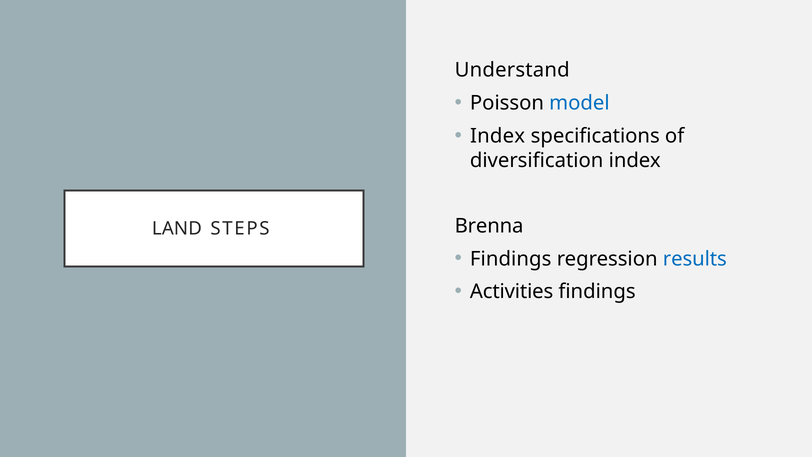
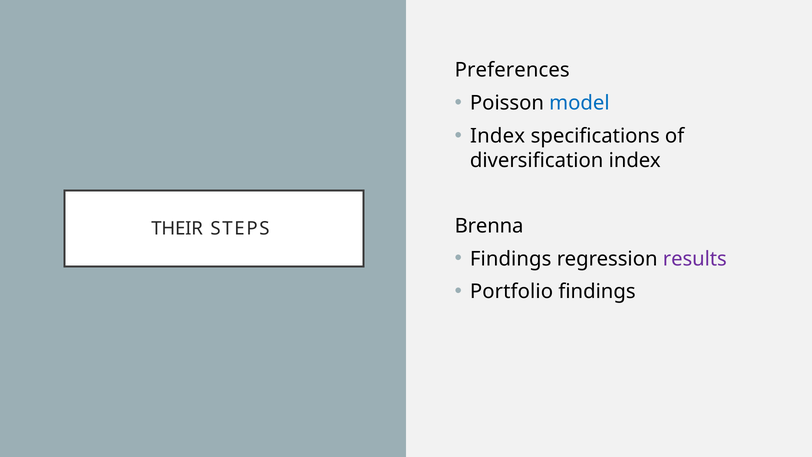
Understand: Understand -> Preferences
LAND: LAND -> THEIR
results colour: blue -> purple
Activities: Activities -> Portfolio
